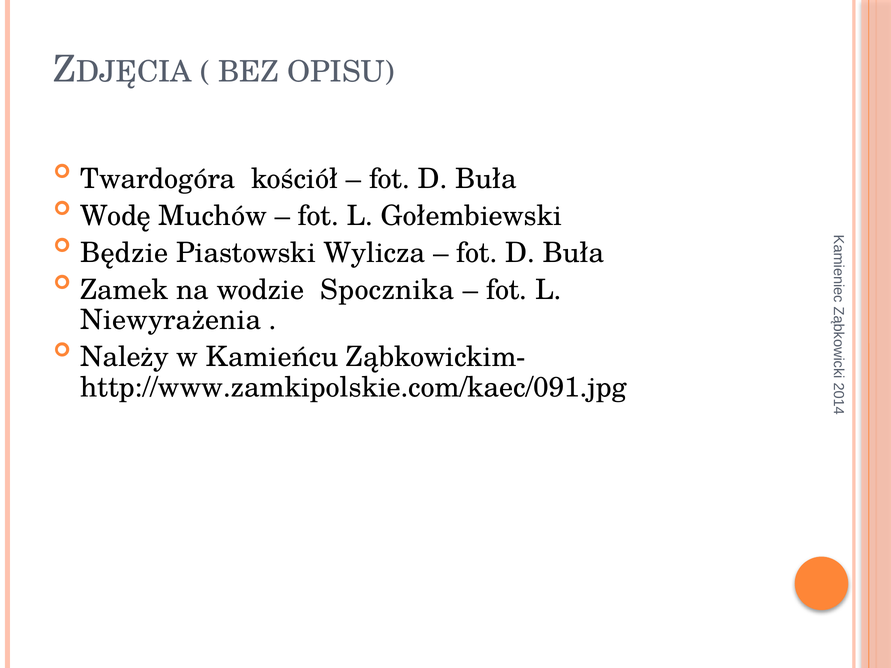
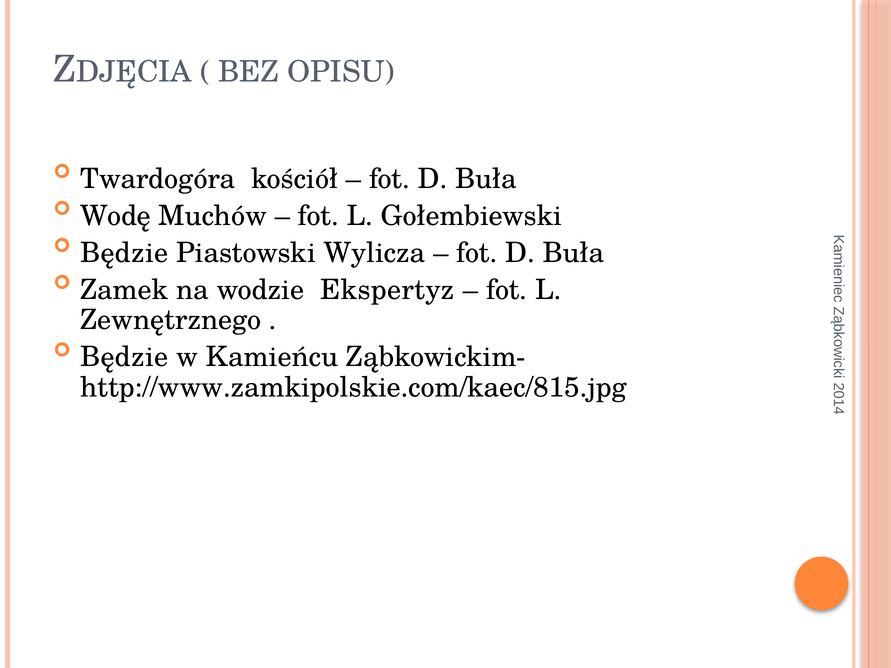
Spocznika: Spocznika -> Ekspertyz
Niewyrażenia: Niewyrażenia -> Zewnętrznego
Należy at (124, 357): Należy -> Będzie
http://www.zamkipolskie.com/kaec/091.jpg: http://www.zamkipolskie.com/kaec/091.jpg -> http://www.zamkipolskie.com/kaec/815.jpg
